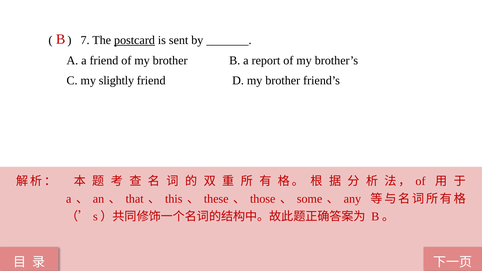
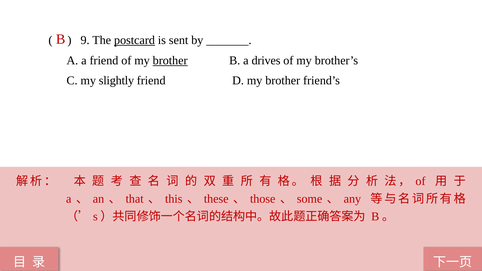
7: 7 -> 9
brother at (170, 60) underline: none -> present
report: report -> drives
